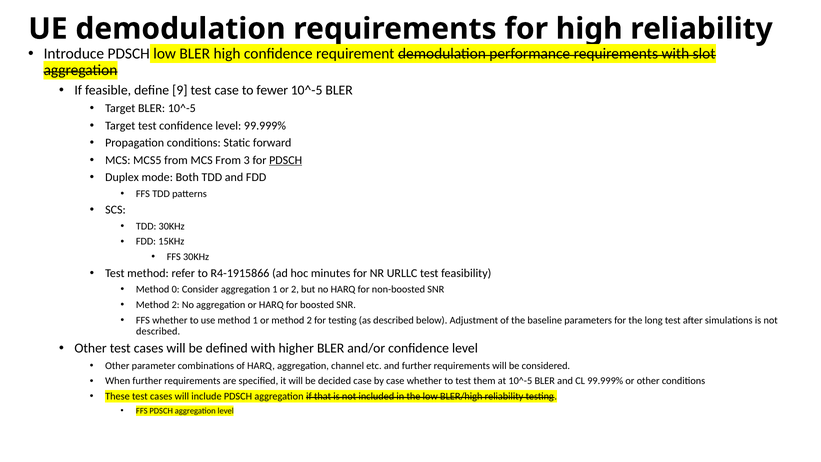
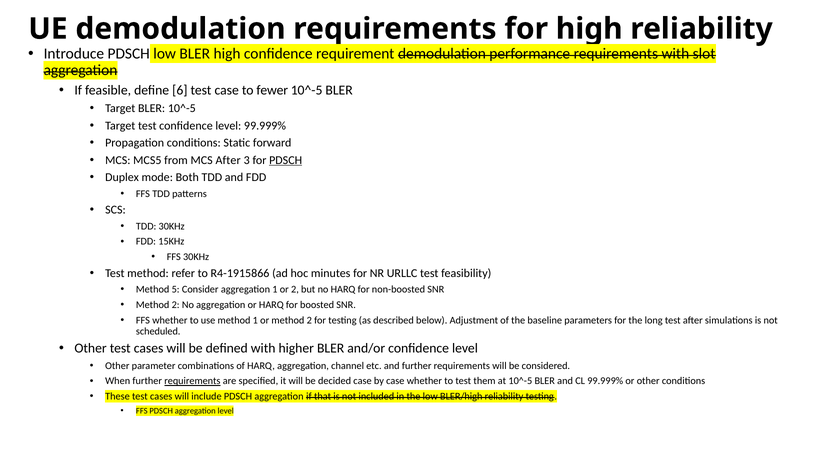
9: 9 -> 6
MCS From: From -> After
0: 0 -> 5
described at (158, 331): described -> scheduled
requirements at (192, 381) underline: none -> present
